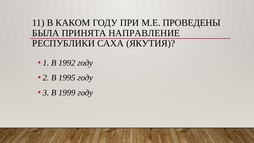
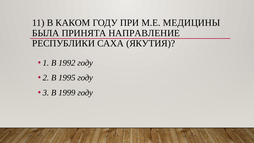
ПРОВЕДЕНЫ: ПРОВЕДЕНЫ -> МЕДИЦИНЫ
